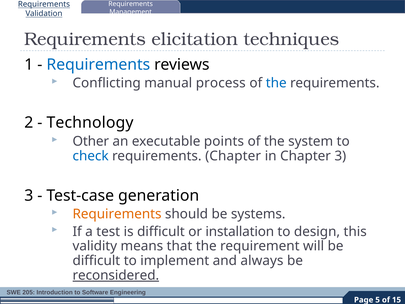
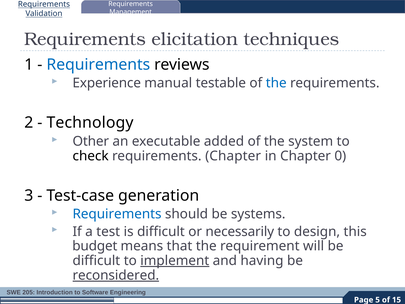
Conflicting: Conflicting -> Experience
process: process -> testable
points: points -> added
check colour: blue -> black
Chapter 3: 3 -> 0
Requirements at (117, 214) colour: orange -> blue
installation: installation -> necessarily
validity: validity -> budget
implement underline: none -> present
always: always -> having
